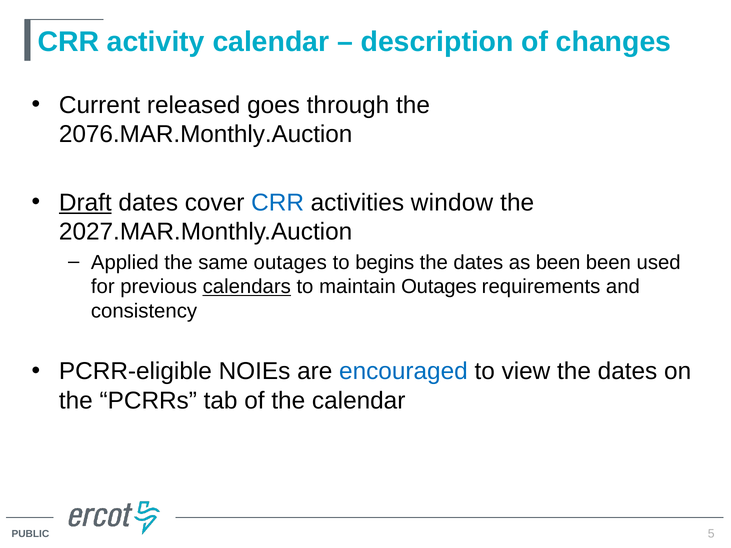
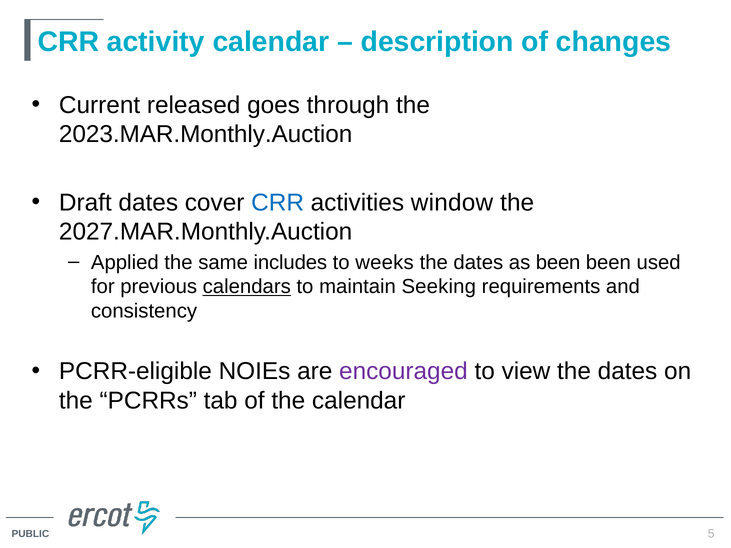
2076.MAR.Monthly.Auction: 2076.MAR.Monthly.Auction -> 2023.MAR.Monthly.Auction
Draft underline: present -> none
same outages: outages -> includes
begins: begins -> weeks
maintain Outages: Outages -> Seeking
encouraged colour: blue -> purple
